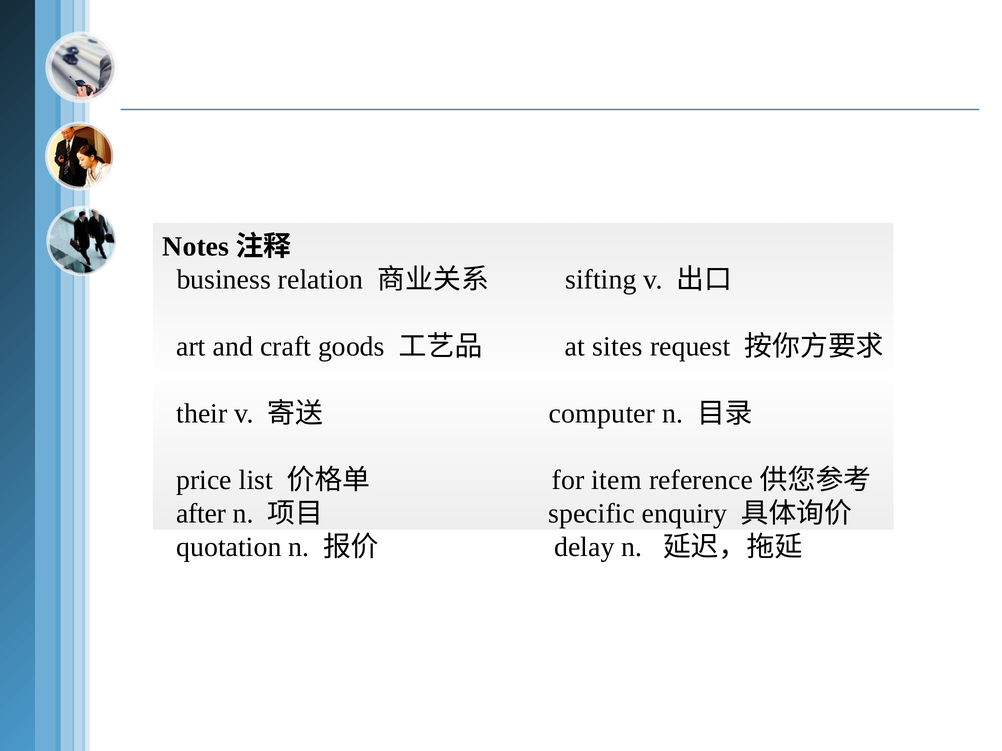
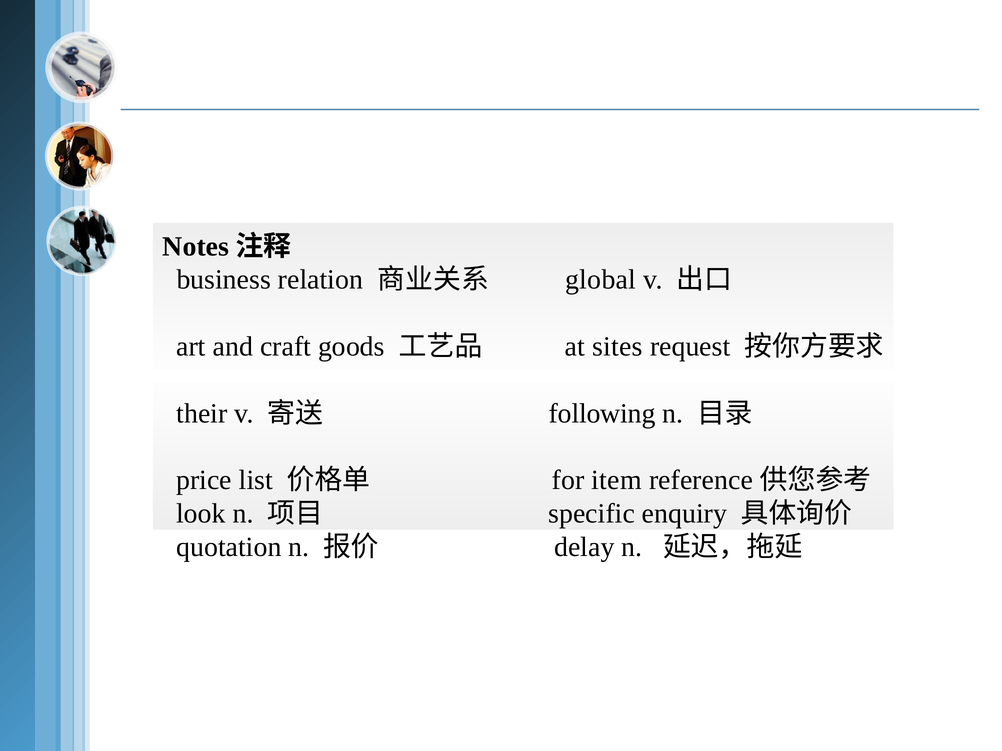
sifting: sifting -> global
computer: computer -> following
after: after -> look
